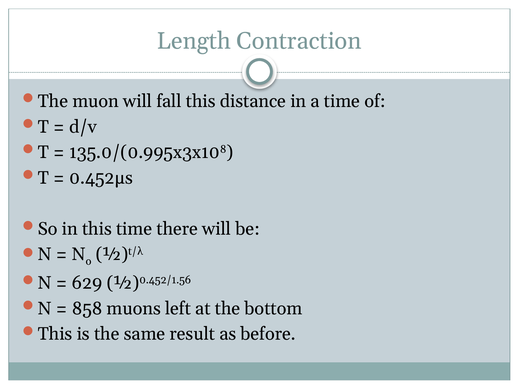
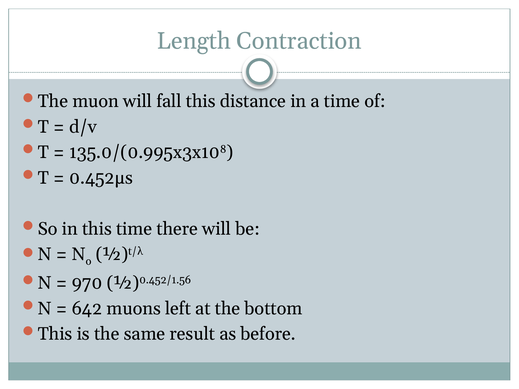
629: 629 -> 970
858: 858 -> 642
